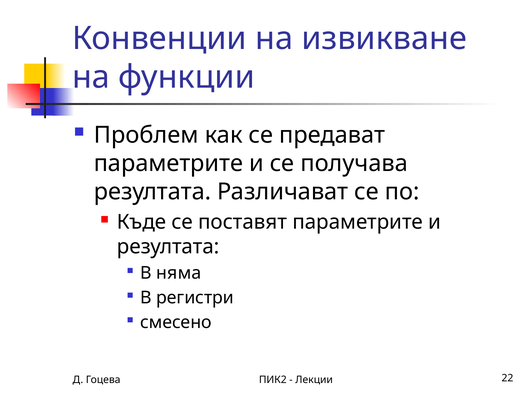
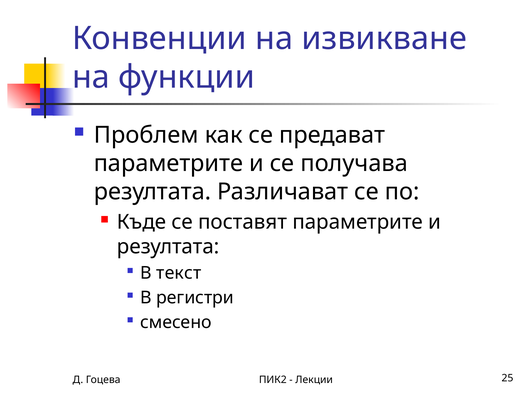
няма: няма -> текст
22: 22 -> 25
